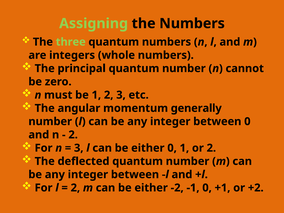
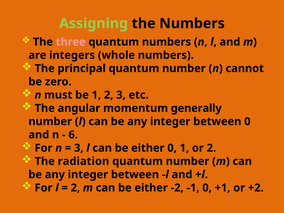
three colour: light green -> pink
2 at (73, 135): 2 -> 6
deflected: deflected -> radiation
